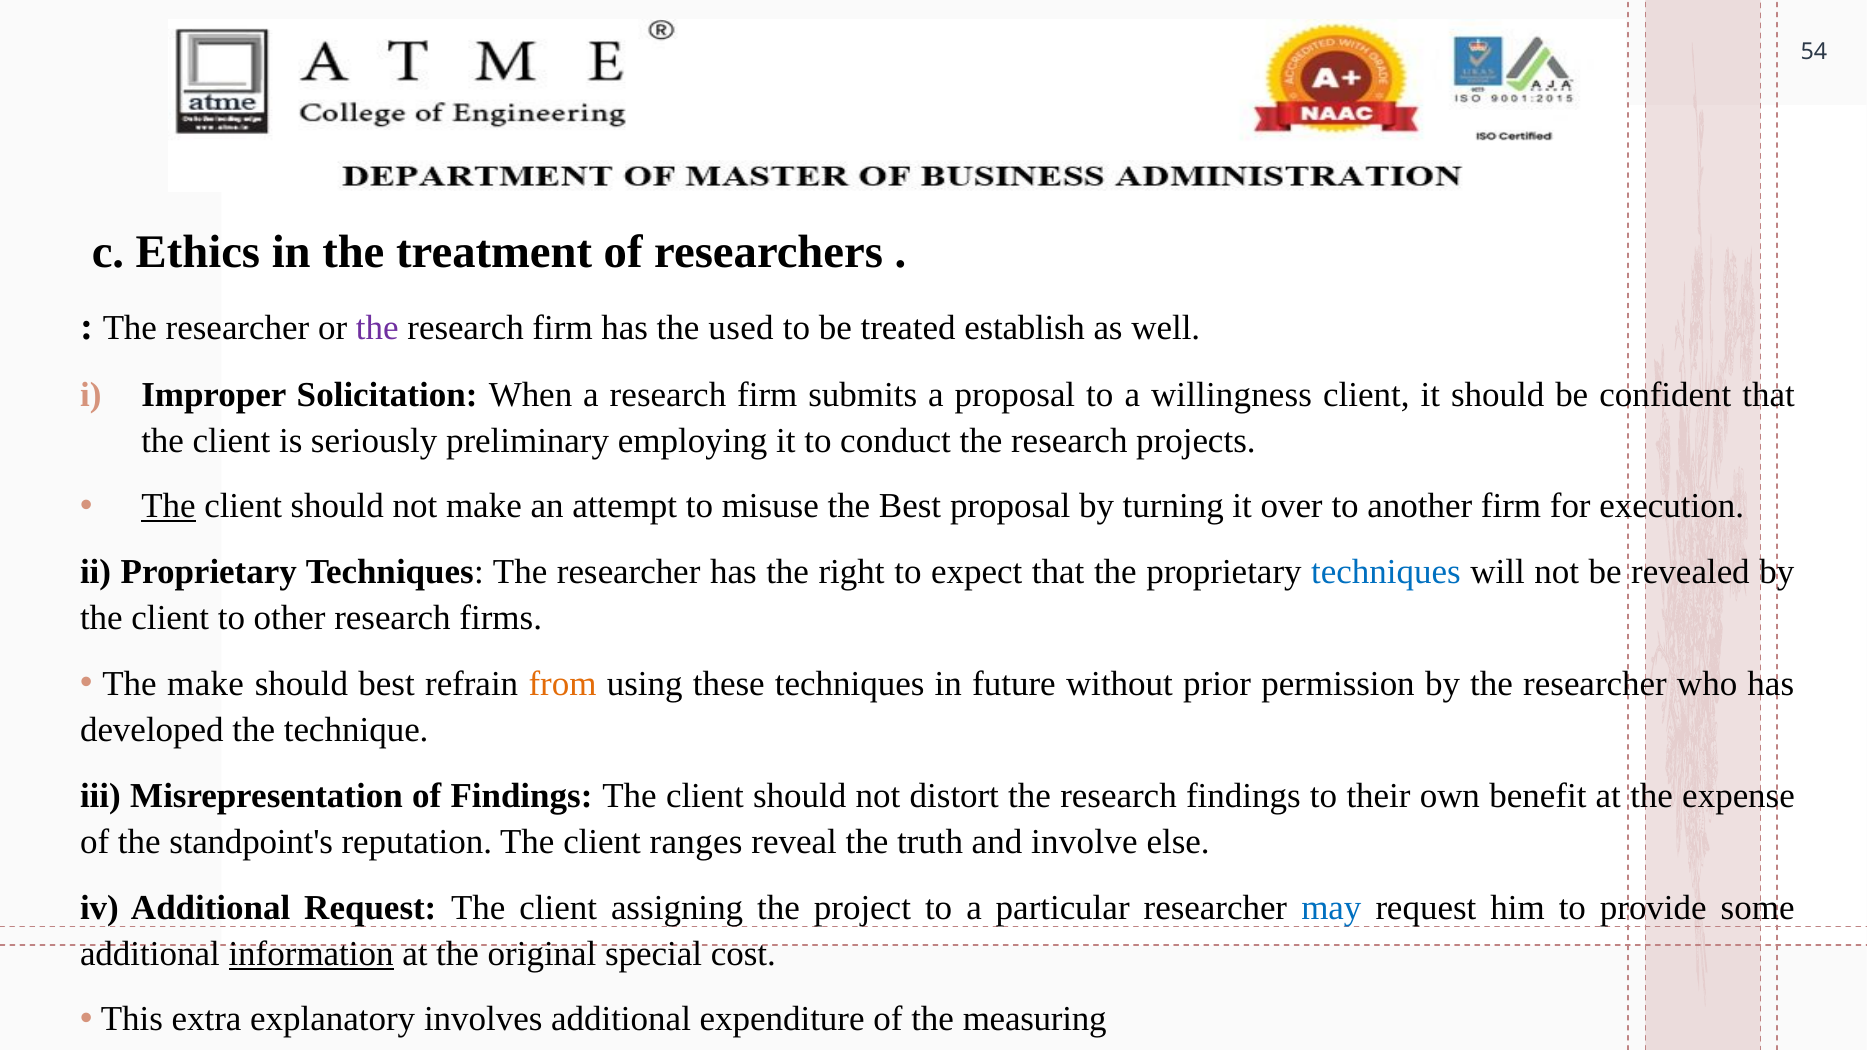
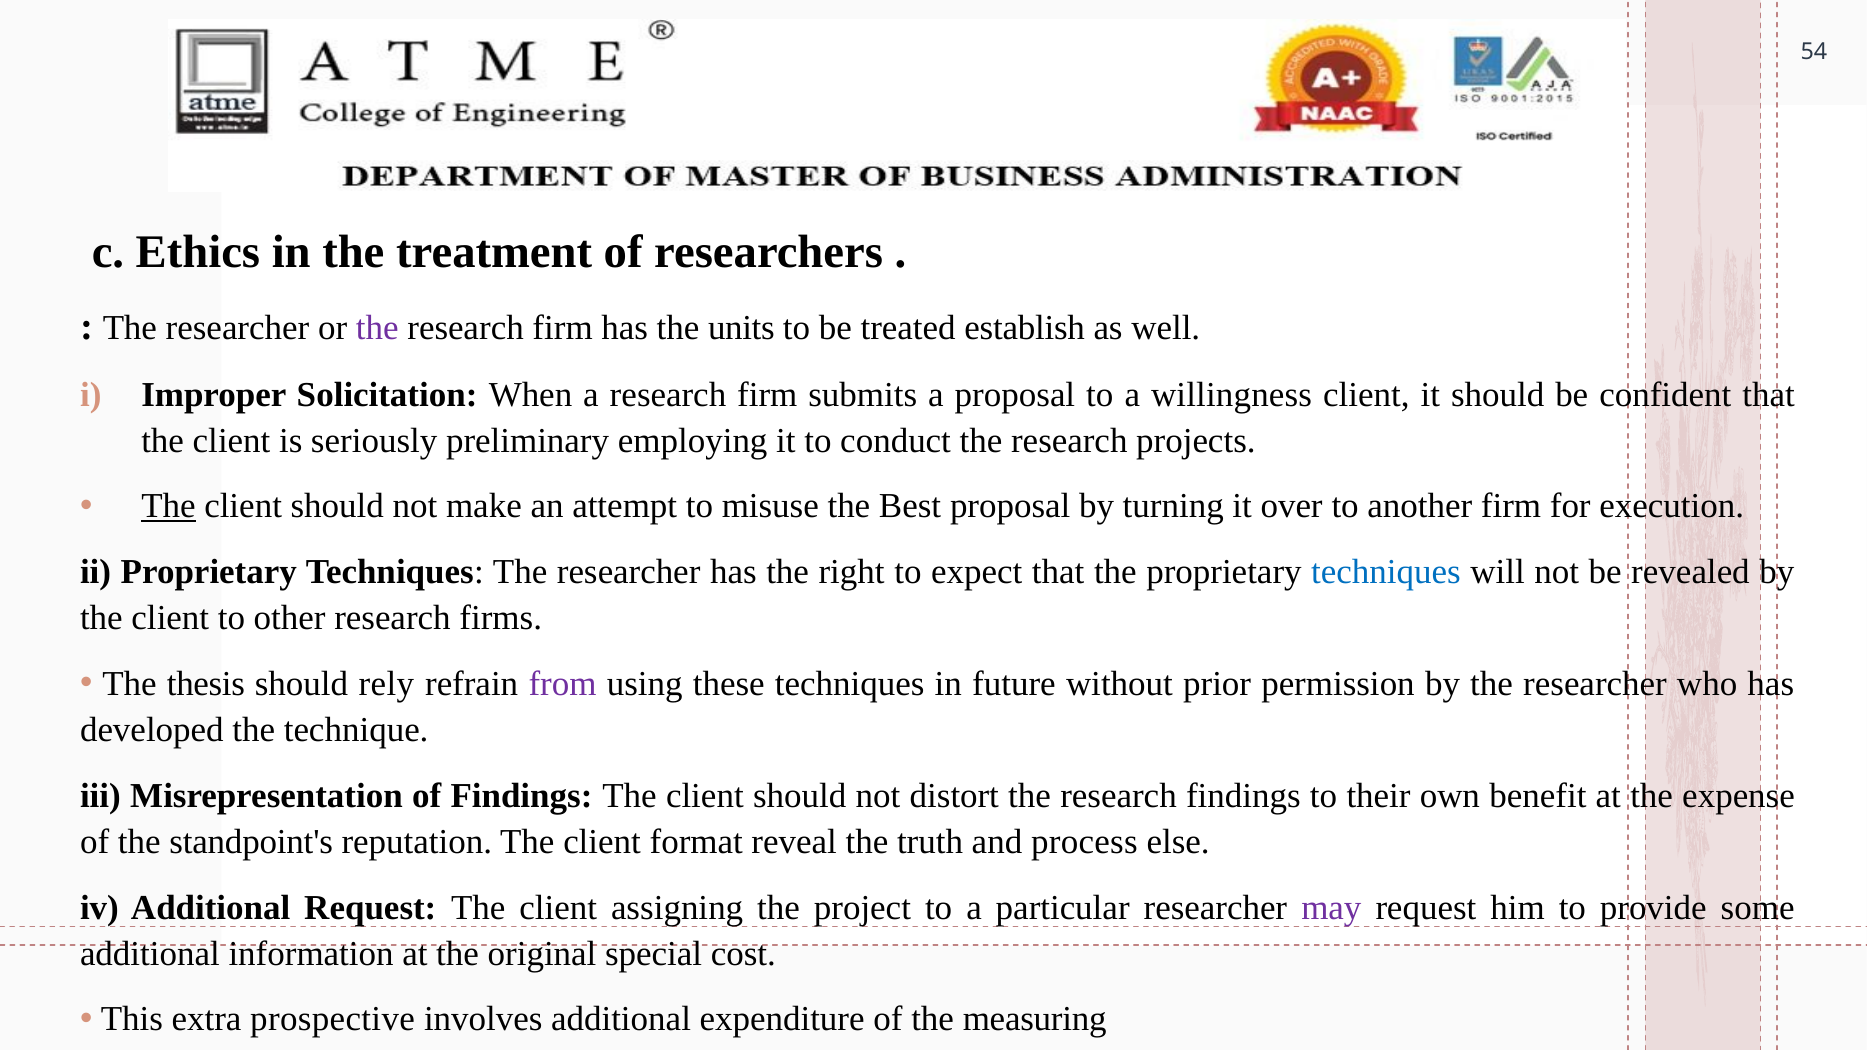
used: used -> units
The make: make -> thesis
should best: best -> rely
from colour: orange -> purple
ranges: ranges -> format
involve: involve -> process
may colour: blue -> purple
information underline: present -> none
explanatory: explanatory -> prospective
